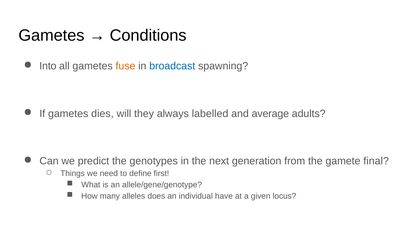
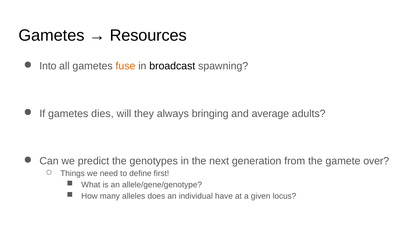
Conditions: Conditions -> Resources
broadcast colour: blue -> black
labelled: labelled -> bringing
final: final -> over
